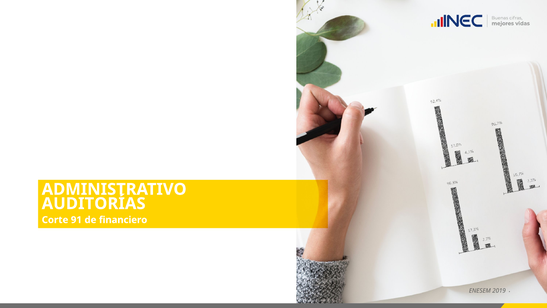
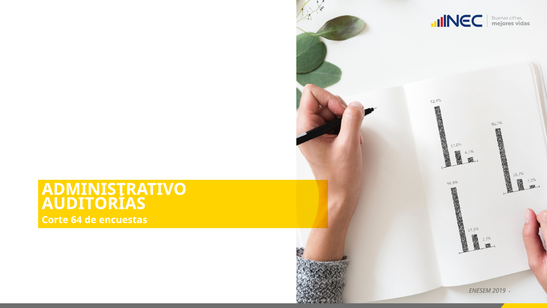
91: 91 -> 64
financiero: financiero -> encuestas
